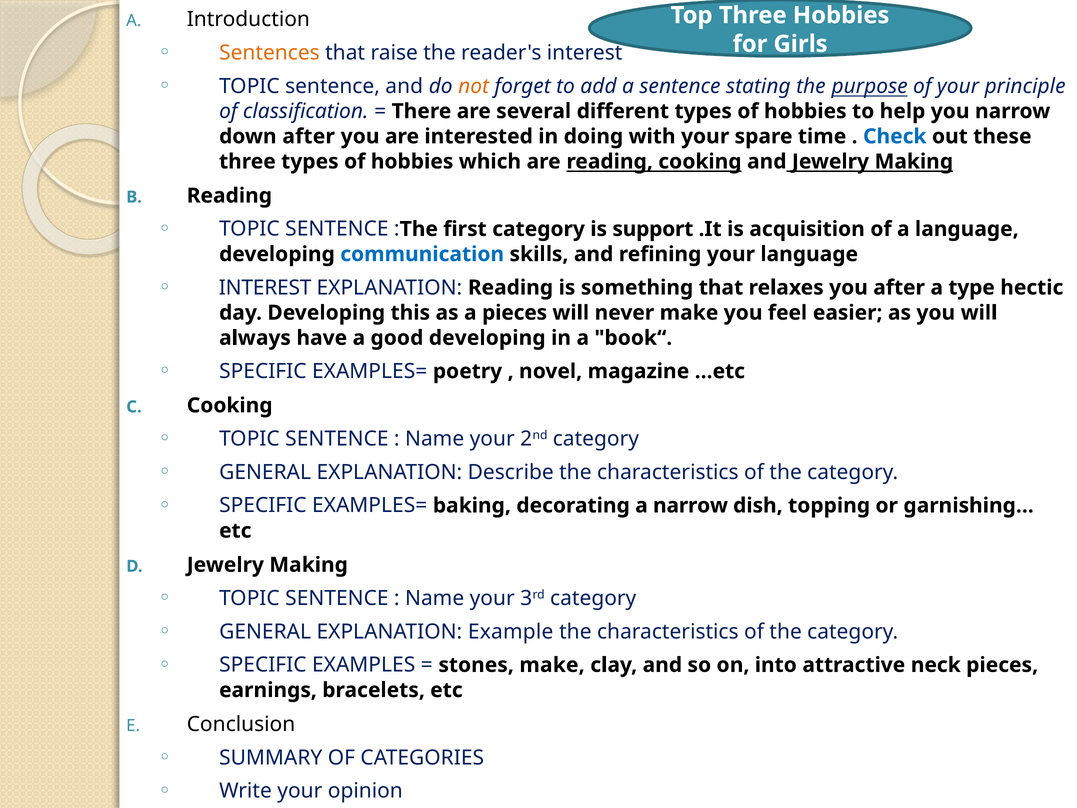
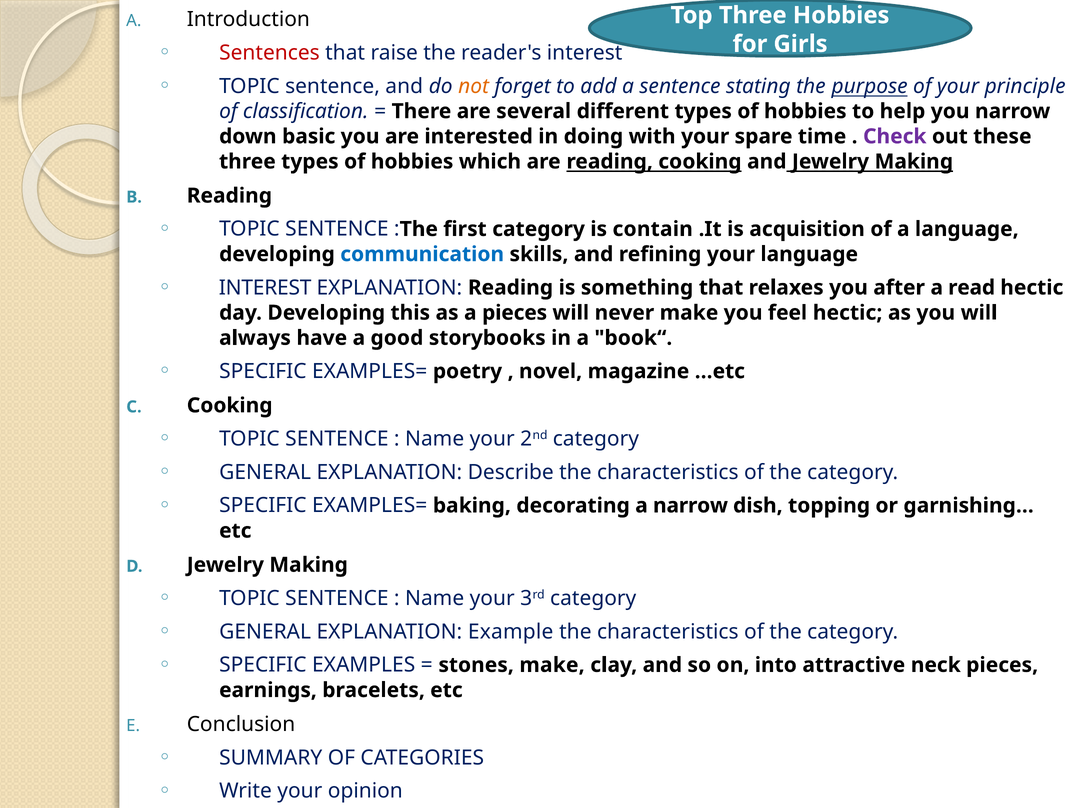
Sentences colour: orange -> red
down after: after -> basic
Check colour: blue -> purple
support: support -> contain
type: type -> read
feel easier: easier -> hectic
good developing: developing -> storybooks
